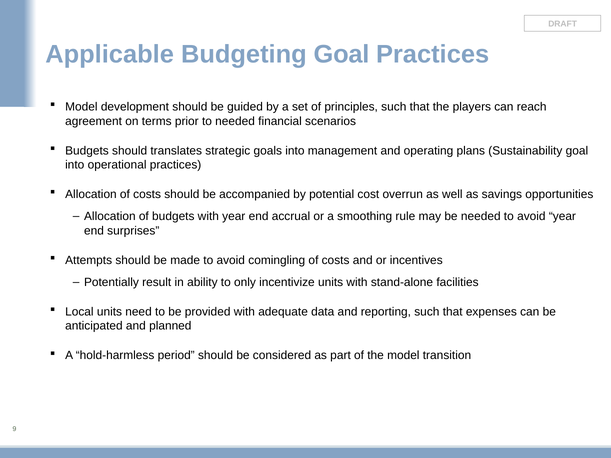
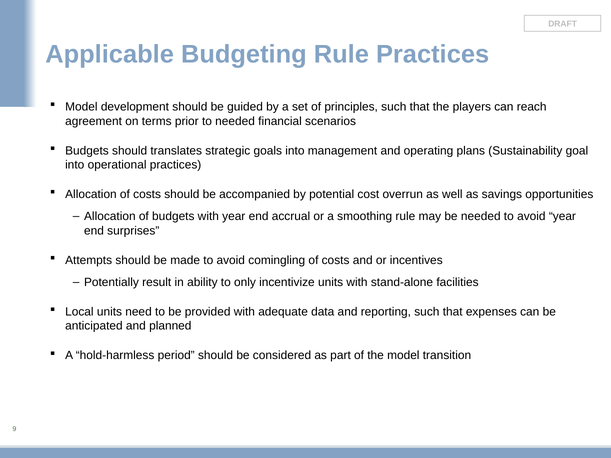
Budgeting Goal: Goal -> Rule
